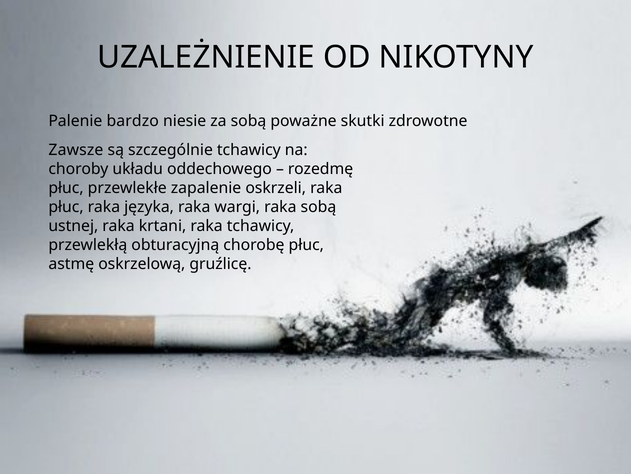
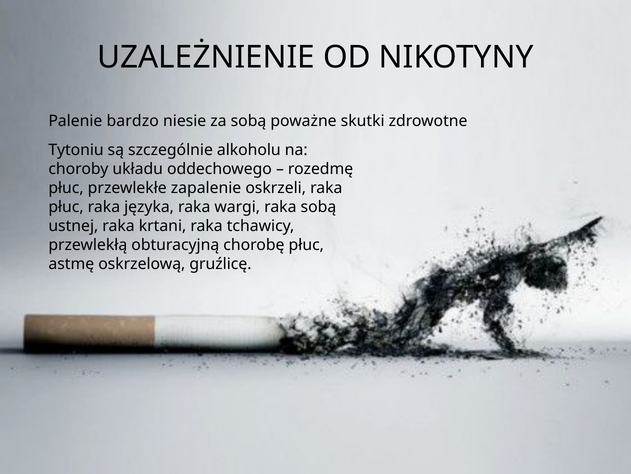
Zawsze: Zawsze -> Tytoniu
szczególnie tchawicy: tchawicy -> alkoholu
